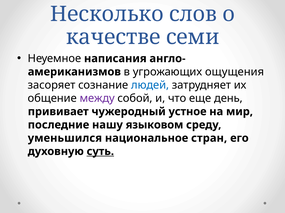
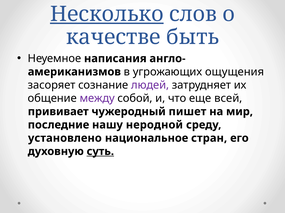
Несколько underline: none -> present
семи: семи -> быть
людей colour: blue -> purple
день: день -> всей
устное: устное -> пишет
языковом: языковом -> неродной
уменьшился: уменьшился -> установлено
